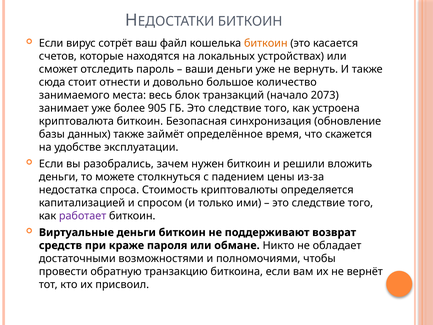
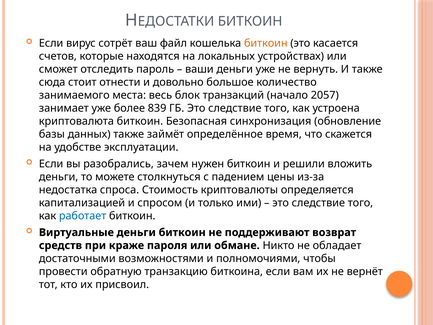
2073: 2073 -> 2057
905: 905 -> 839
работает colour: purple -> blue
